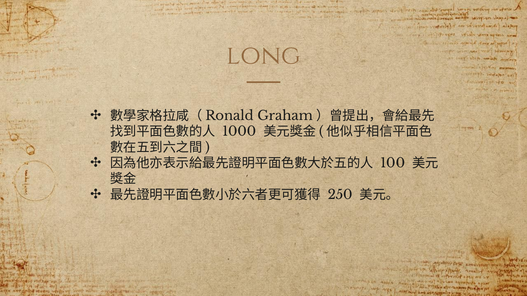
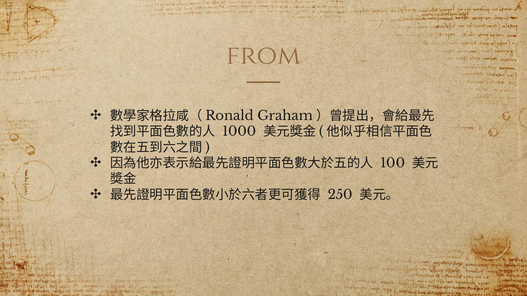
long: long -> from
